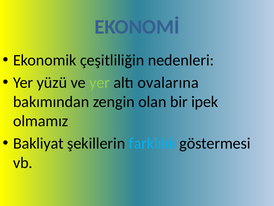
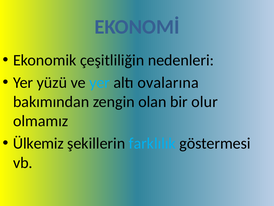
yer at (100, 82) colour: light green -> light blue
ipek: ipek -> olur
Bakliyat: Bakliyat -> Ülkemiz
